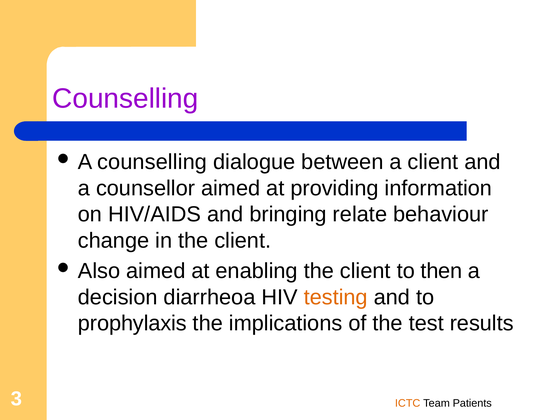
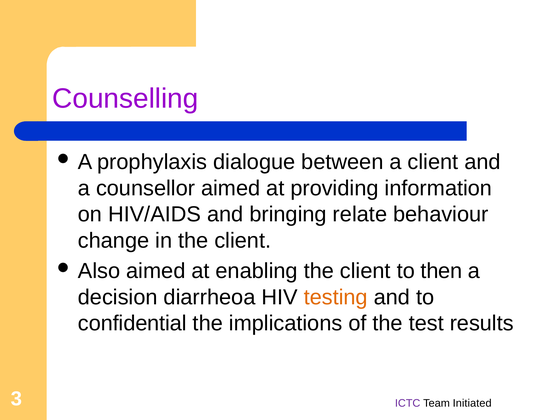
A counselling: counselling -> prophylaxis
prophylaxis: prophylaxis -> confidential
ICTC colour: orange -> purple
Patients: Patients -> Initiated
